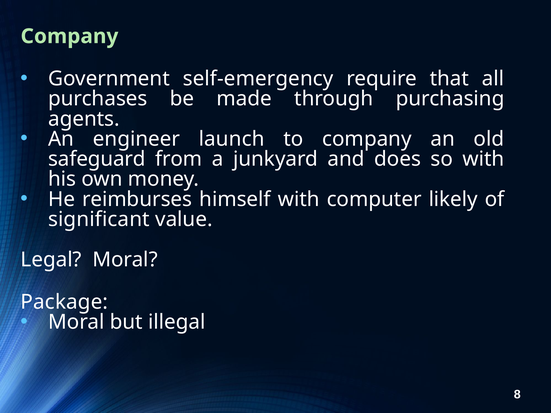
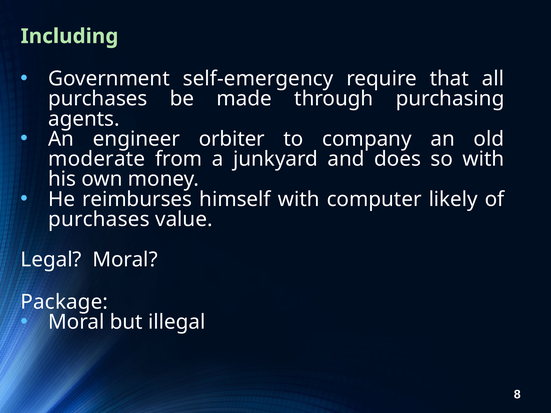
Company at (69, 36): Company -> Including
launch: launch -> orbiter
safeguard: safeguard -> moderate
significant at (99, 220): significant -> purchases
